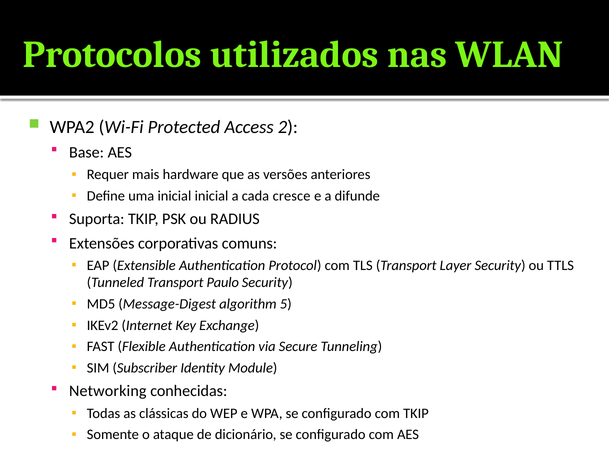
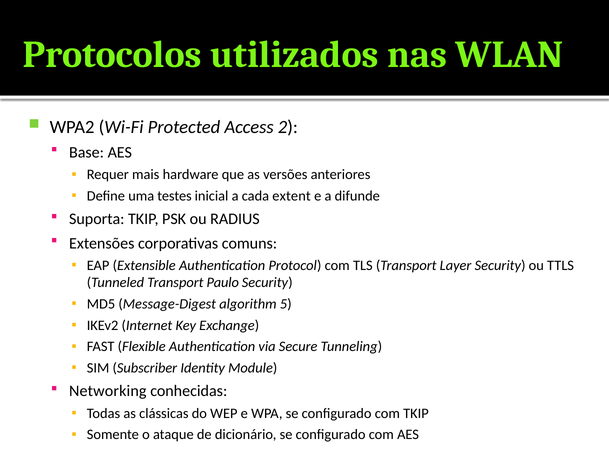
uma inicial: inicial -> testes
cresce: cresce -> extent
